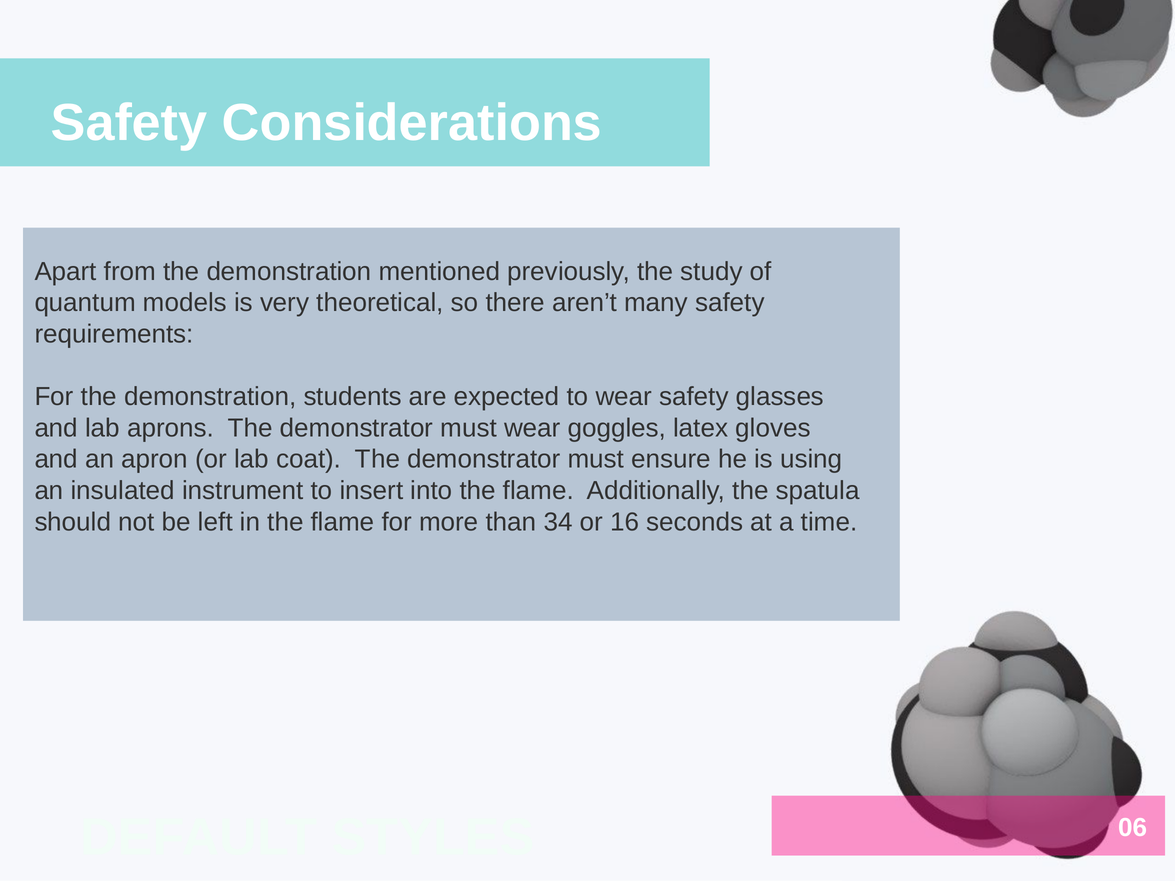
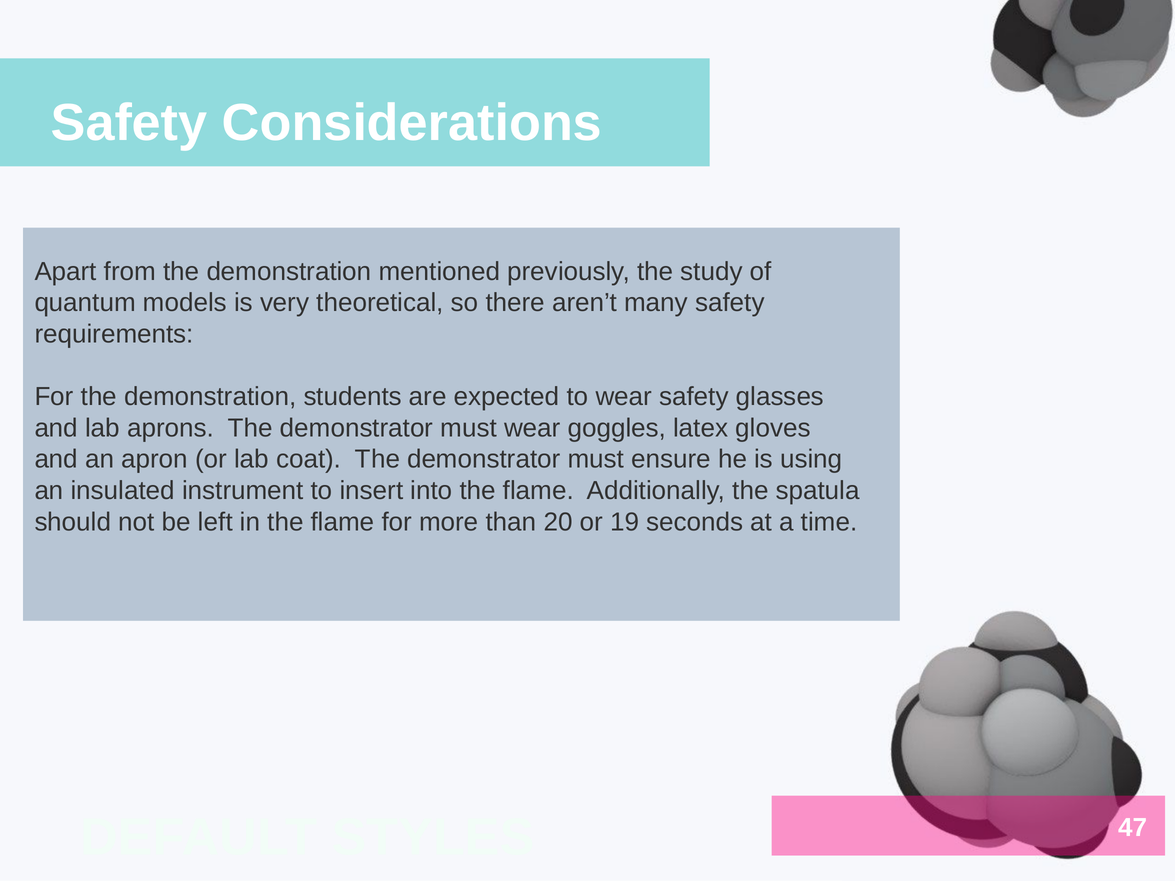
34: 34 -> 20
16: 16 -> 19
06: 06 -> 47
